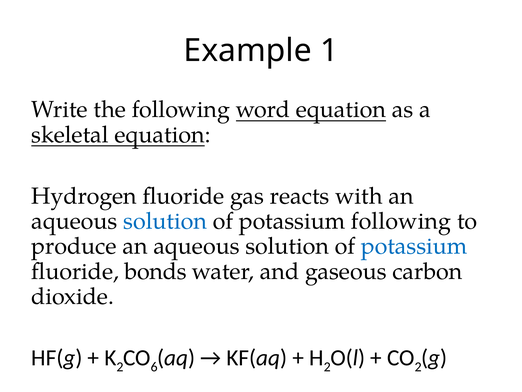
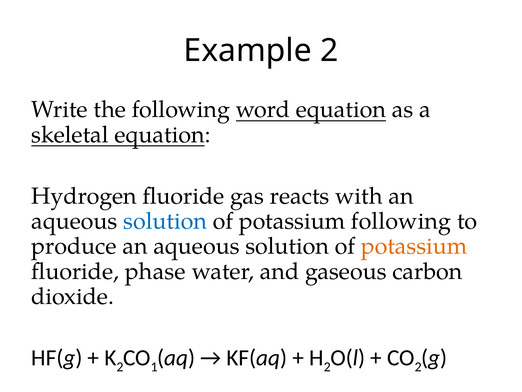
Example 1: 1 -> 2
potassium at (414, 246) colour: blue -> orange
bonds: bonds -> phase
6: 6 -> 1
